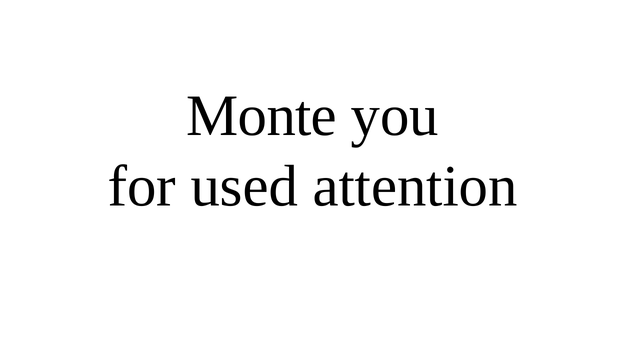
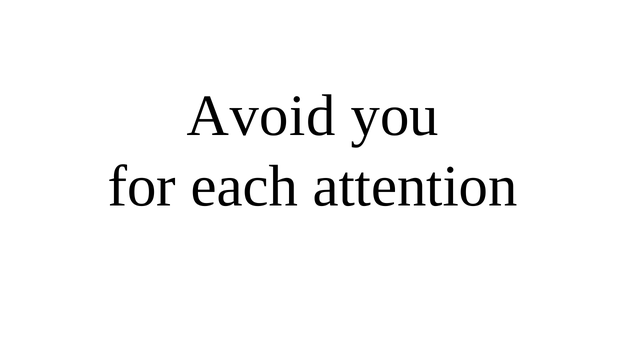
Monte: Monte -> Avoid
used: used -> each
